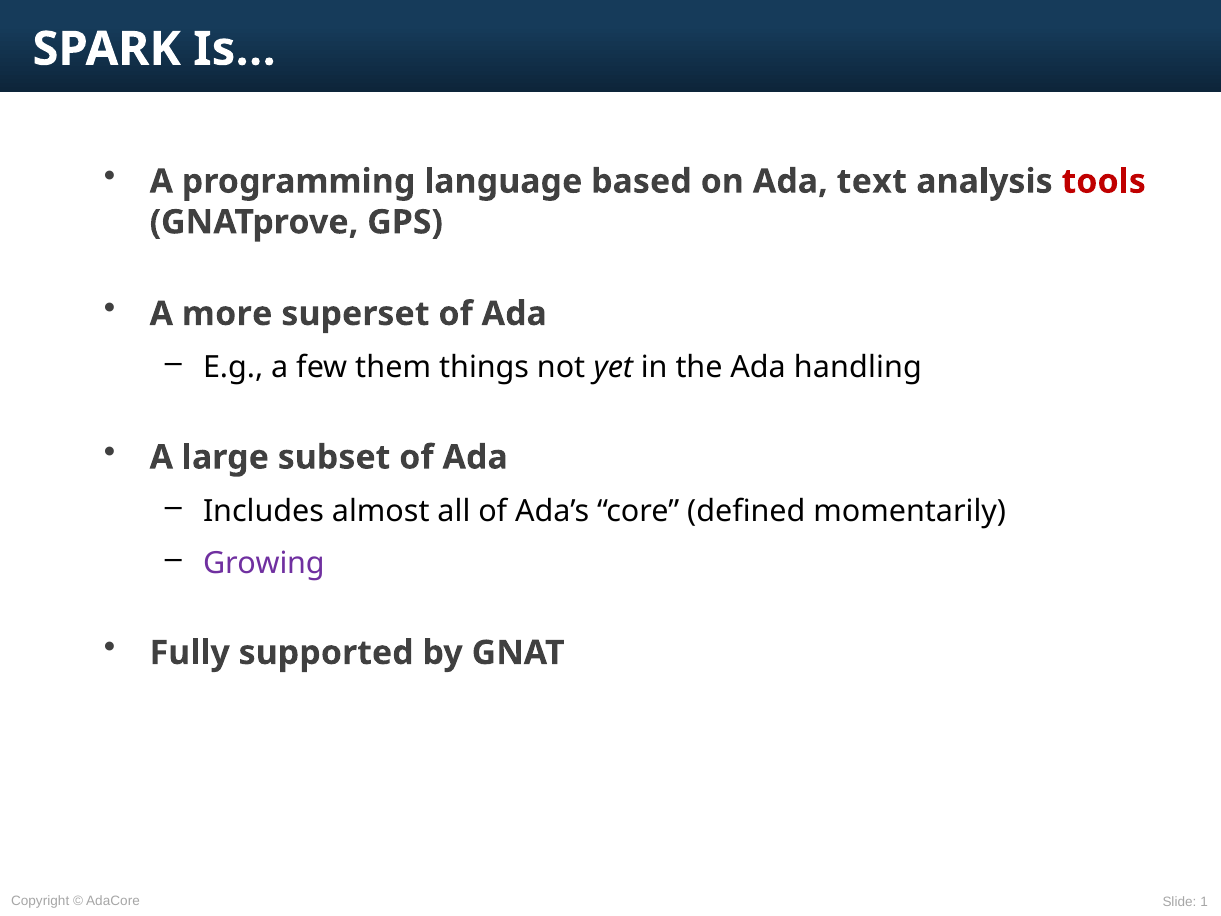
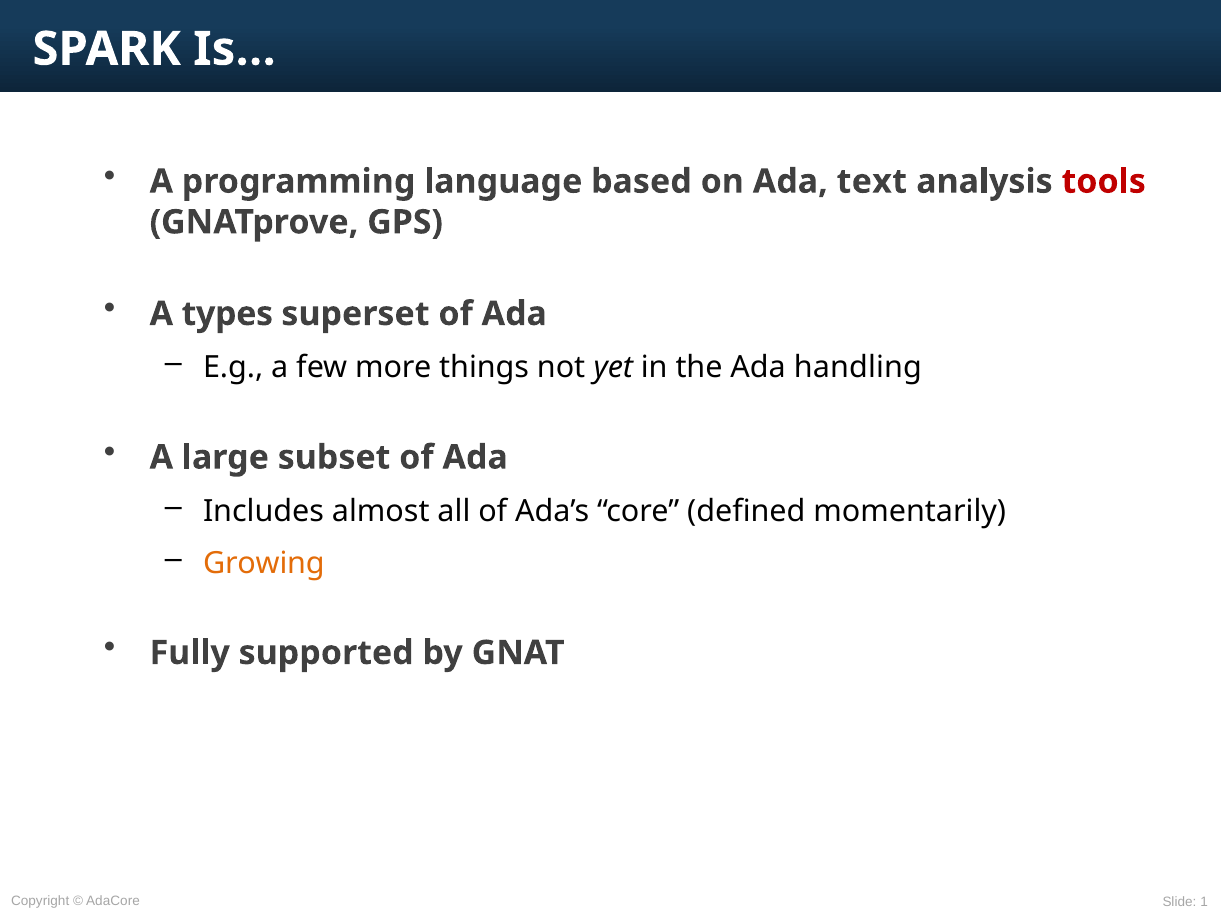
more: more -> types
them: them -> more
Growing colour: purple -> orange
